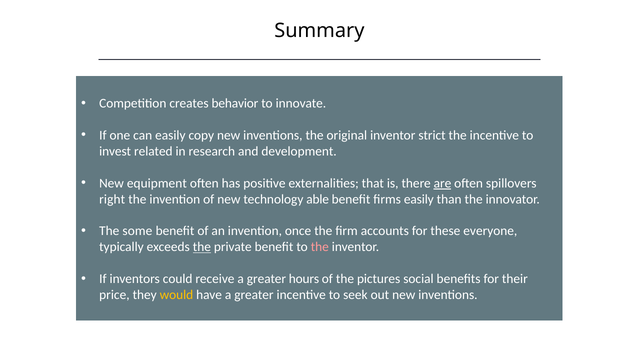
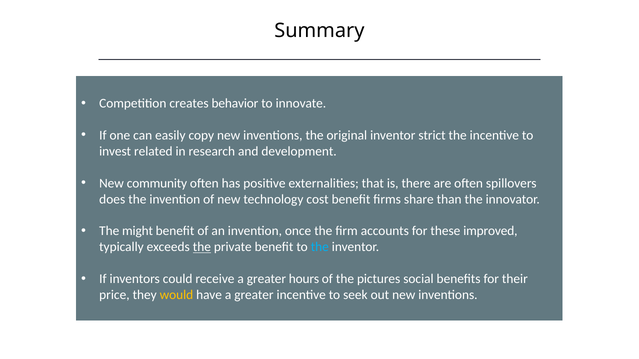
equipment: equipment -> community
are underline: present -> none
right: right -> does
able: able -> cost
firms easily: easily -> share
some: some -> might
everyone: everyone -> improved
the at (320, 247) colour: pink -> light blue
